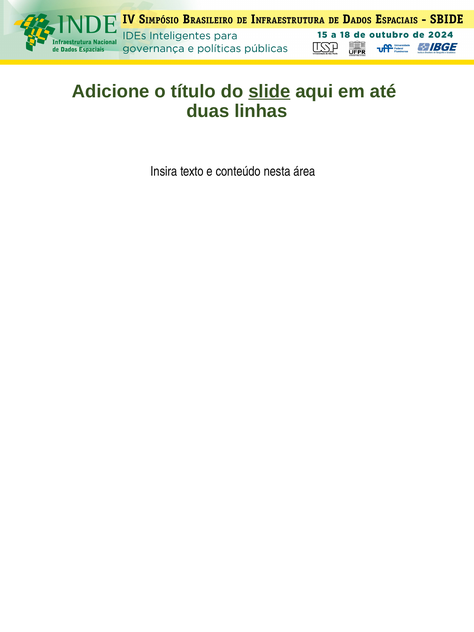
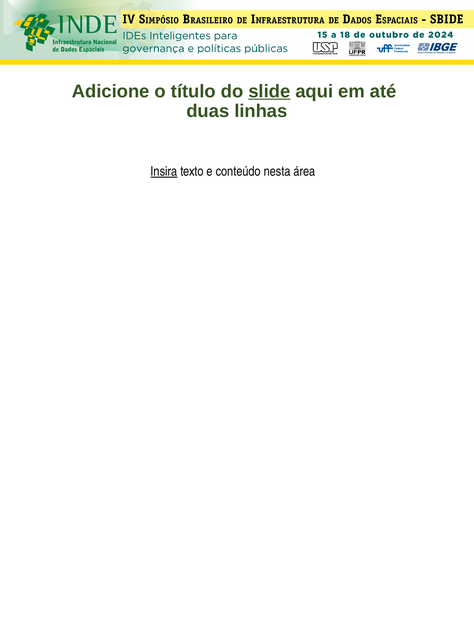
Insira underline: none -> present
